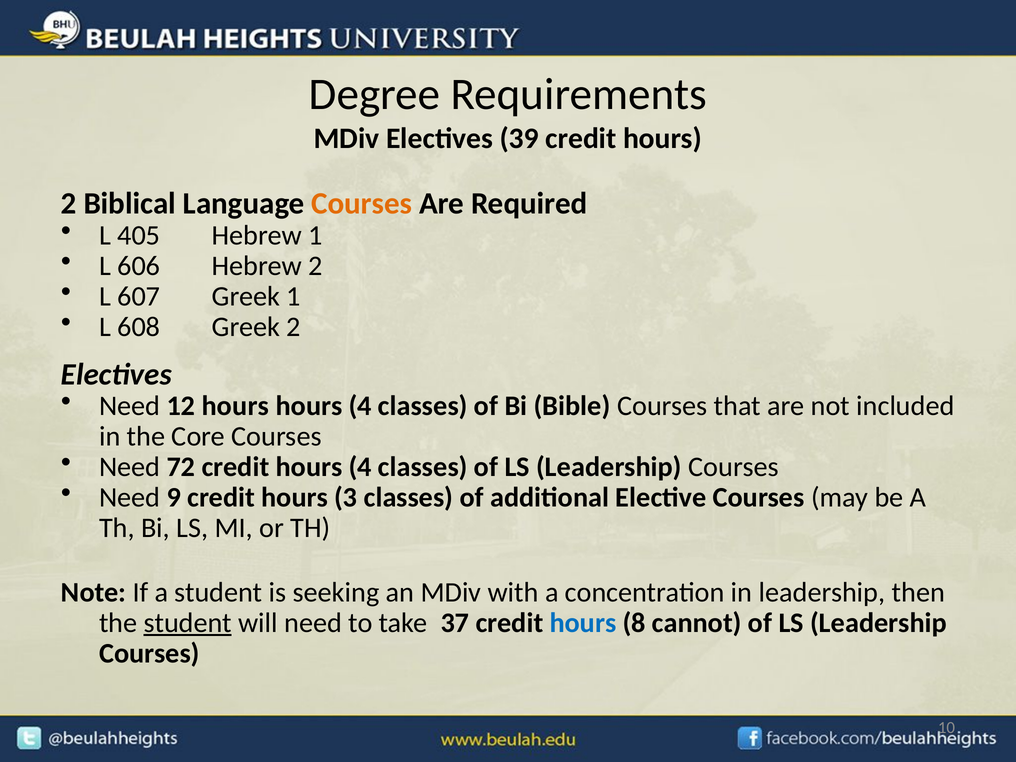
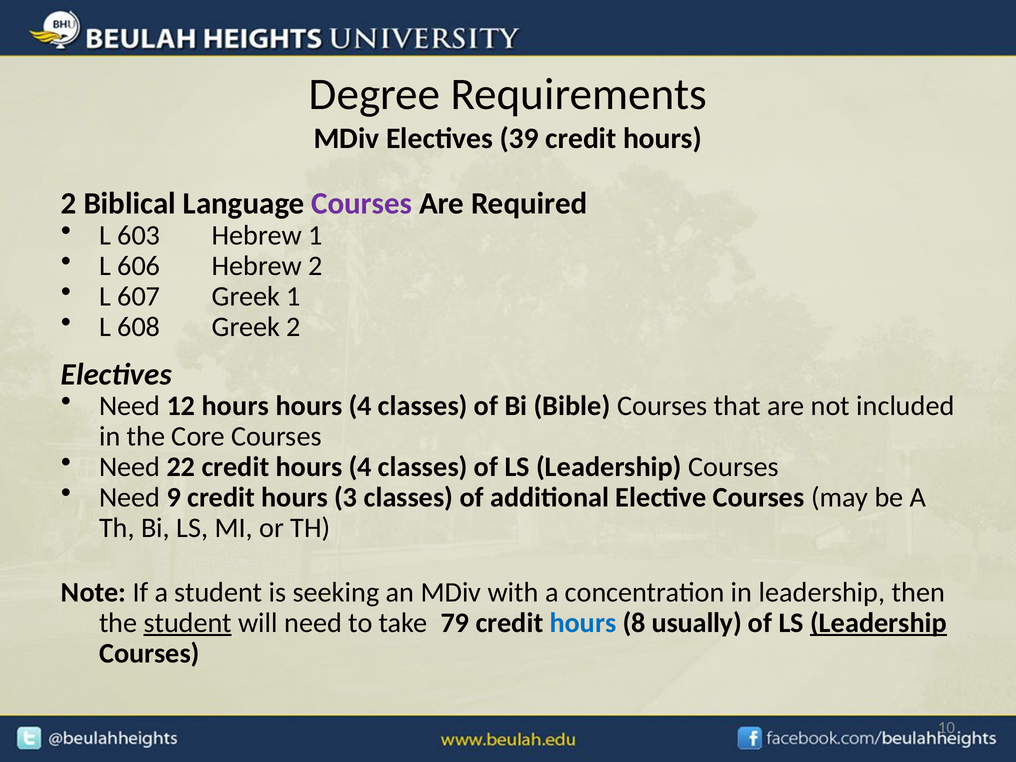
Courses at (362, 204) colour: orange -> purple
405: 405 -> 603
72: 72 -> 22
37: 37 -> 79
cannot: cannot -> usually
Leadership at (879, 623) underline: none -> present
